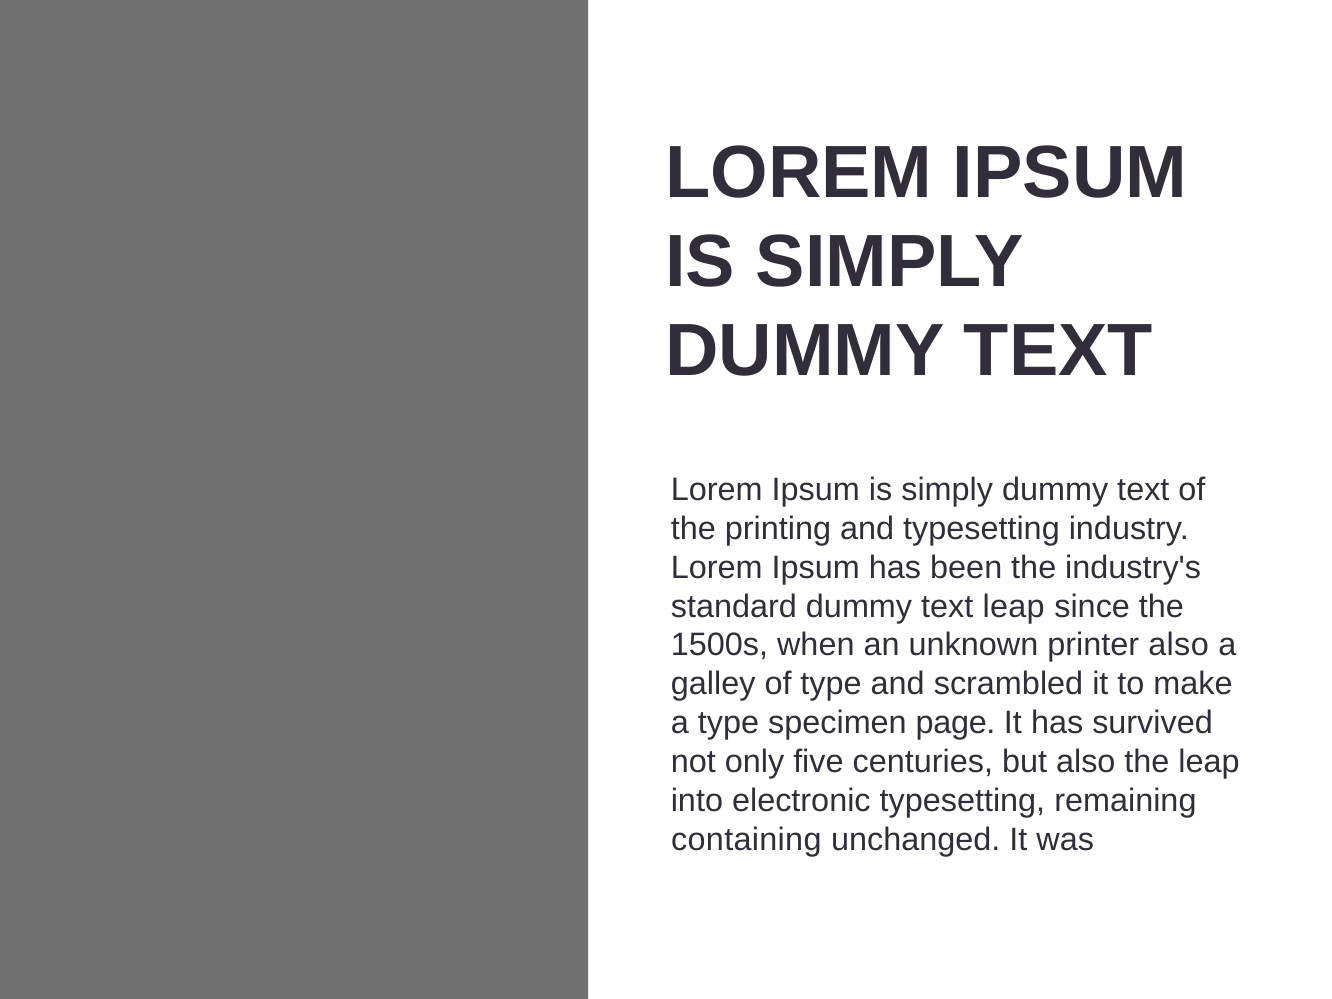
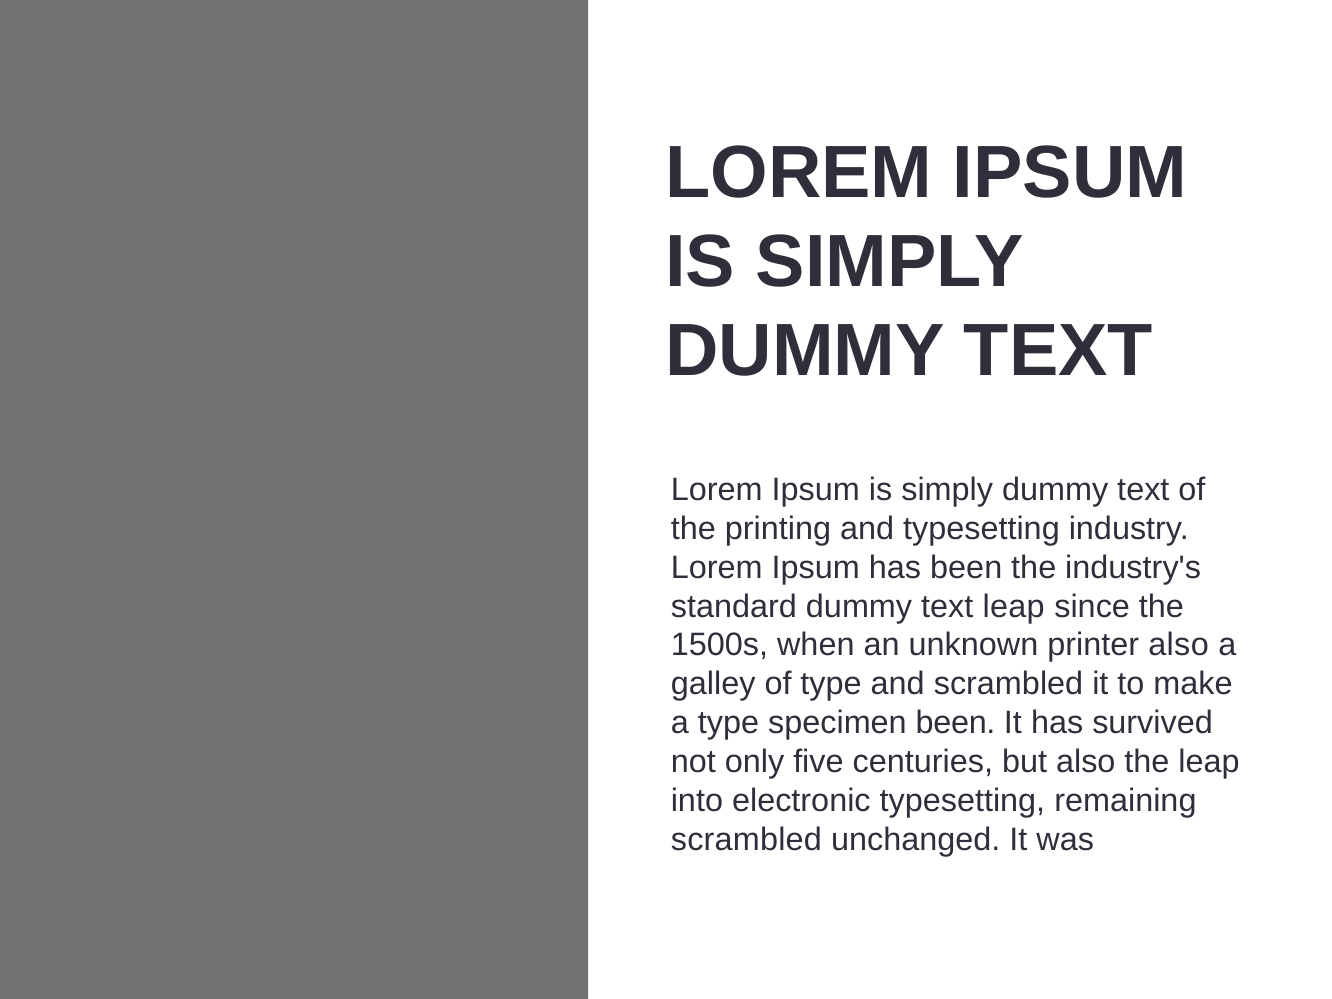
specimen page: page -> been
containing at (746, 840): containing -> scrambled
